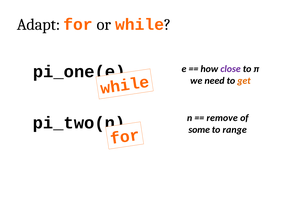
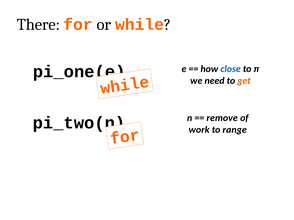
Adapt: Adapt -> There
close colour: purple -> blue
some: some -> work
